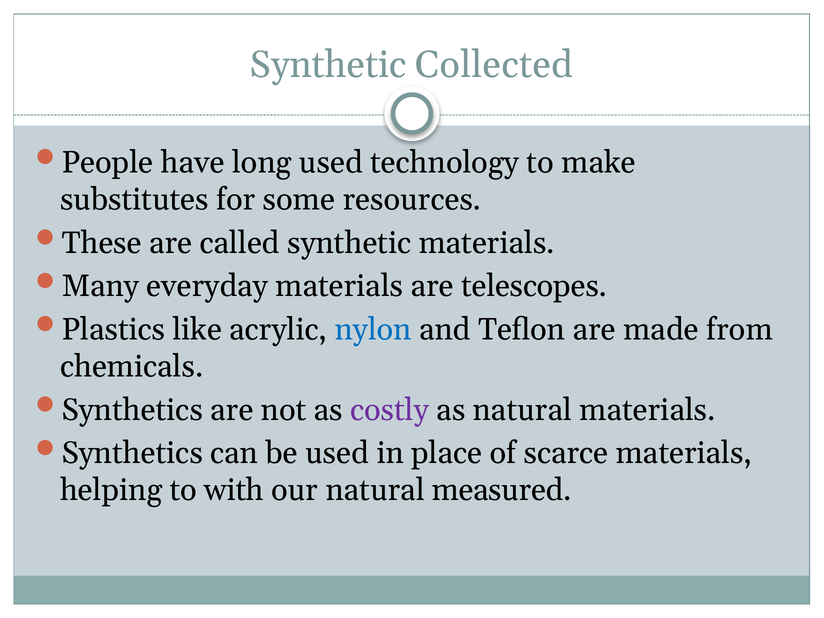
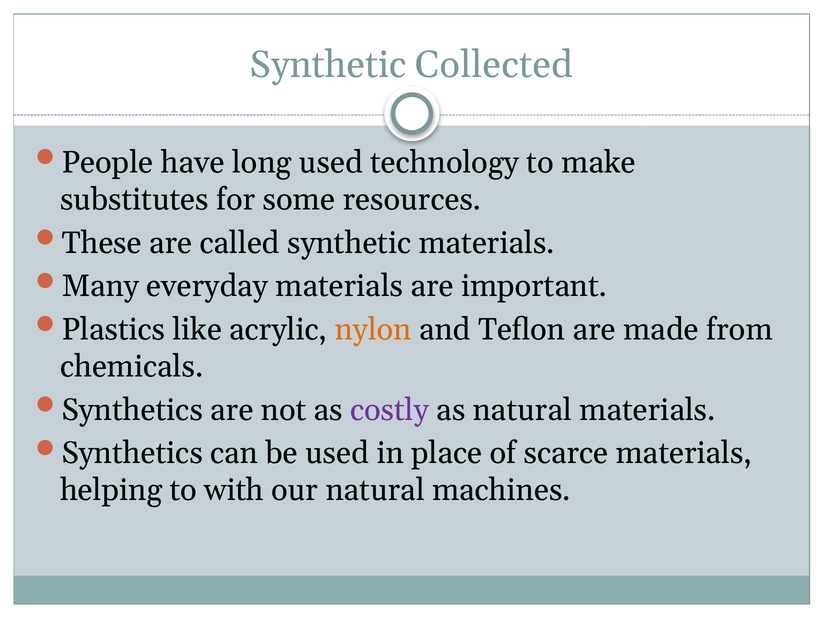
telescopes: telescopes -> important
nylon colour: blue -> orange
measured: measured -> machines
